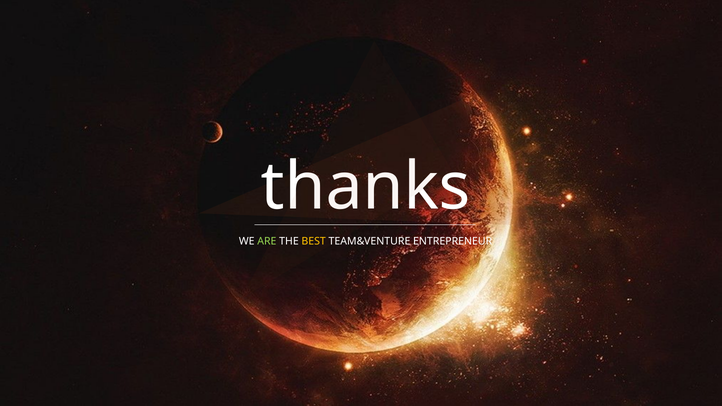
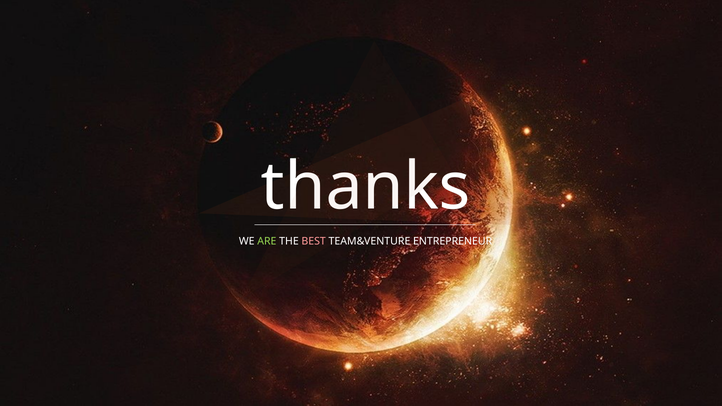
BEST colour: yellow -> pink
